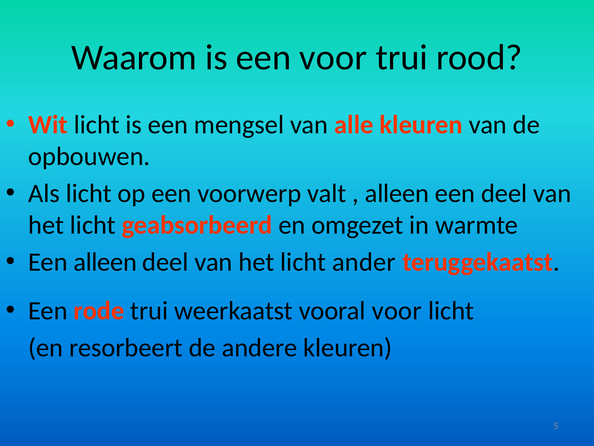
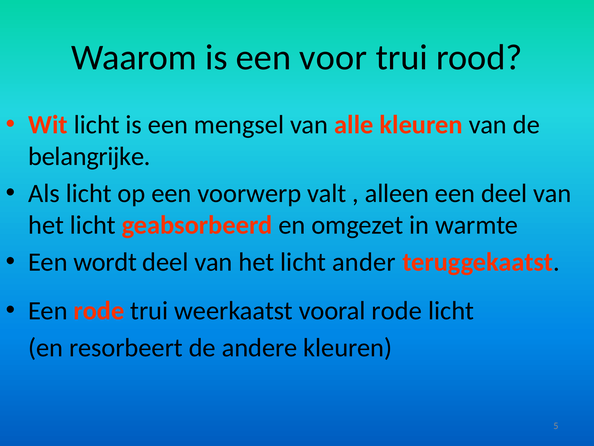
opbouwen: opbouwen -> belangrijke
Een alleen: alleen -> wordt
vooral voor: voor -> rode
